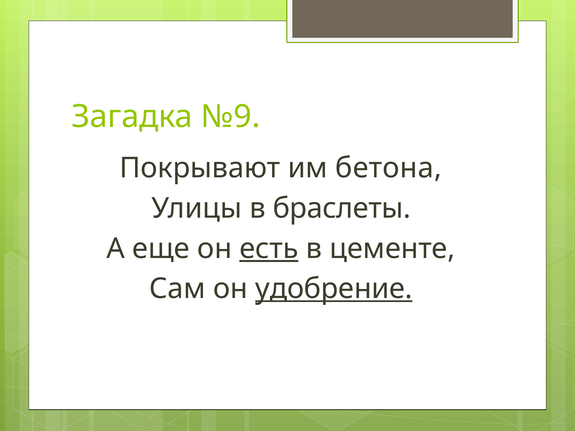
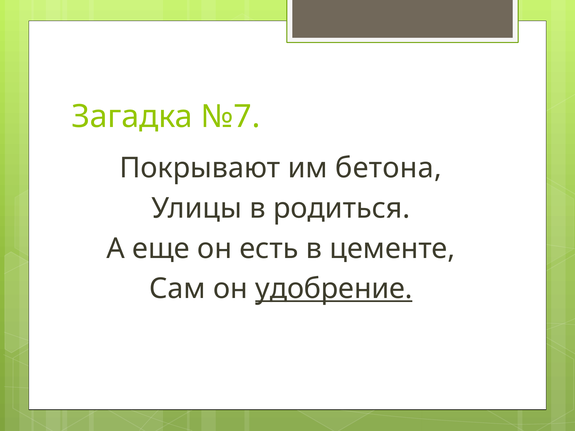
№9: №9 -> №7
браслеты: браслеты -> родиться
есть underline: present -> none
